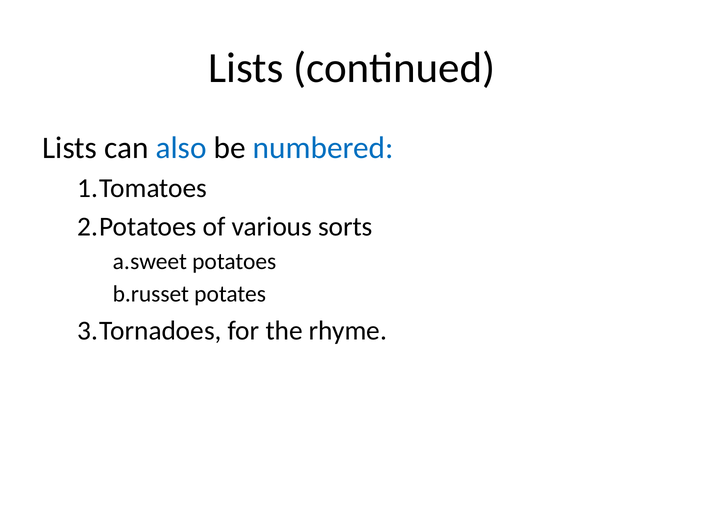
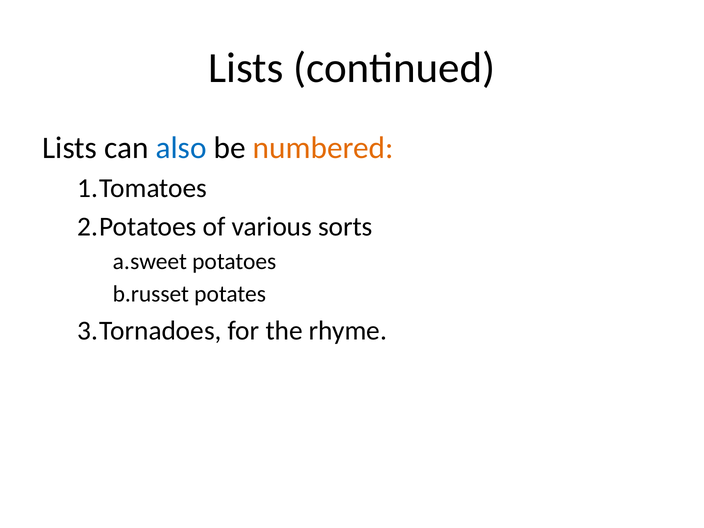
numbered colour: blue -> orange
